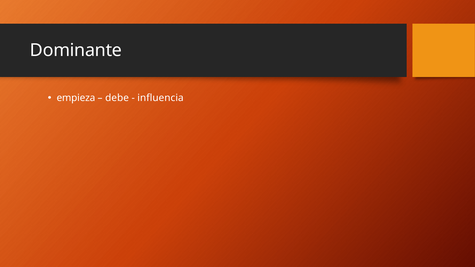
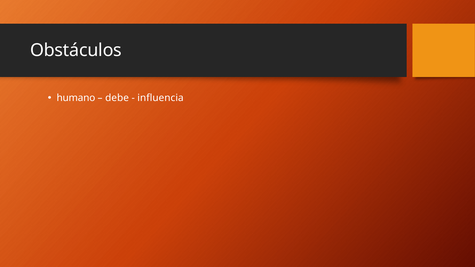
Dominante: Dominante -> Obstáculos
empieza: empieza -> humano
